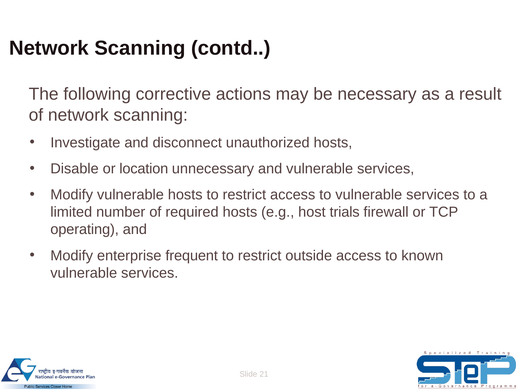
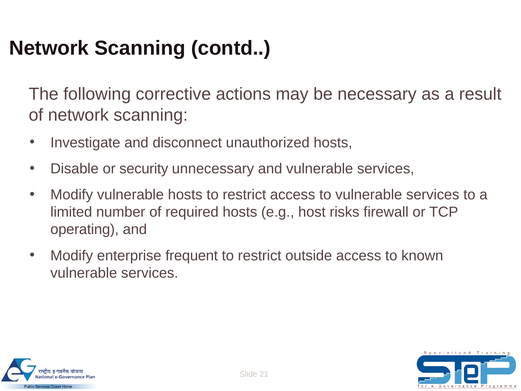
location: location -> security
trials: trials -> risks
